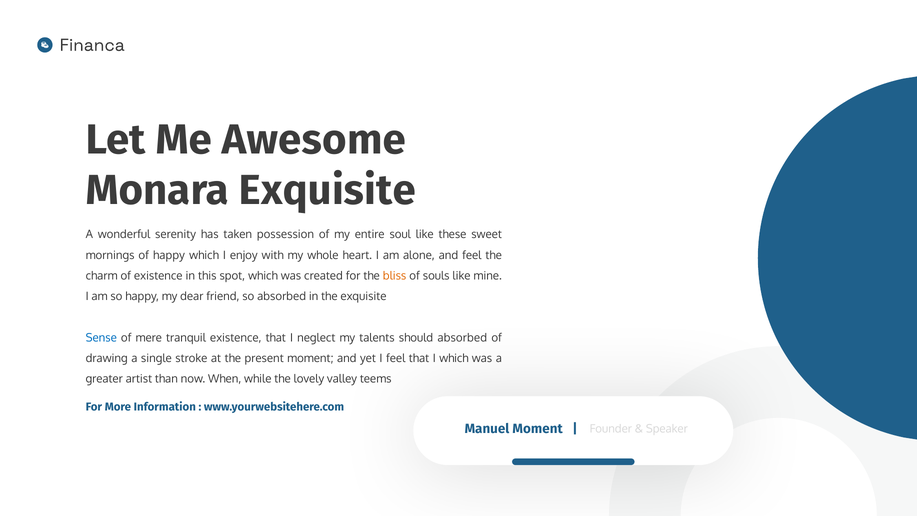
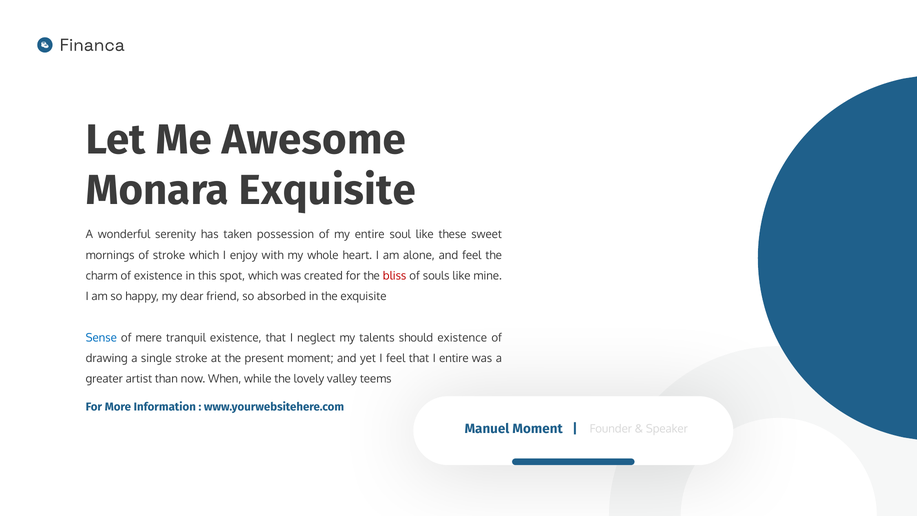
of happy: happy -> stroke
bliss colour: orange -> red
should absorbed: absorbed -> existence
I which: which -> entire
